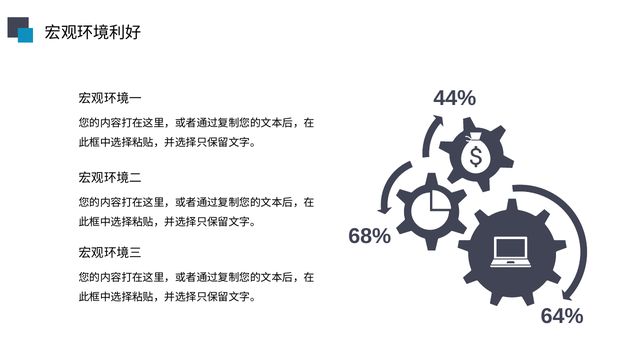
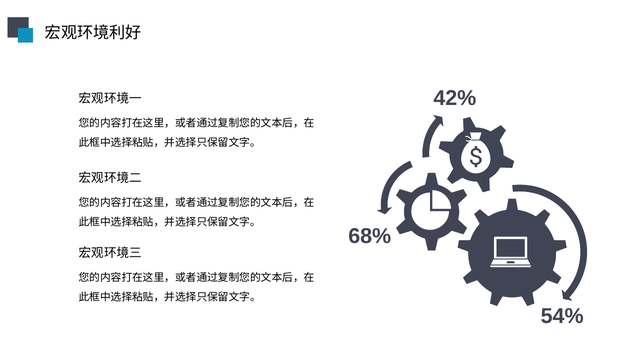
44%: 44% -> 42%
64%: 64% -> 54%
